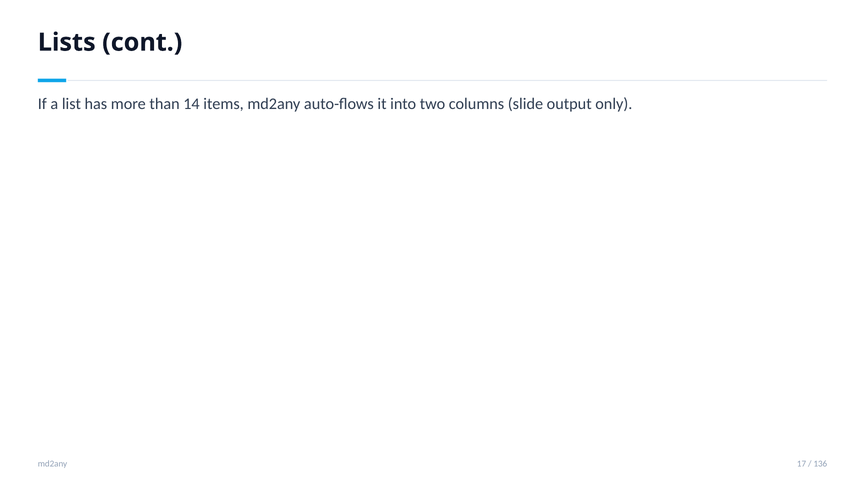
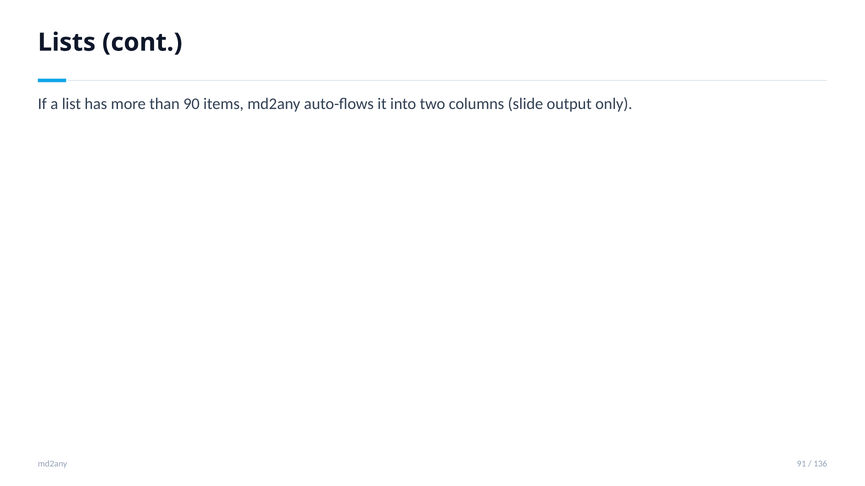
14: 14 -> 90
17: 17 -> 91
